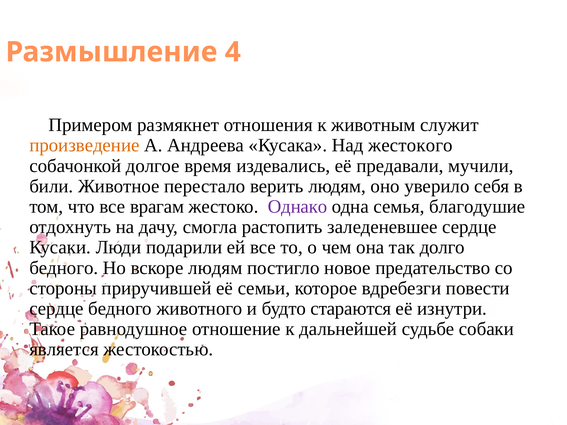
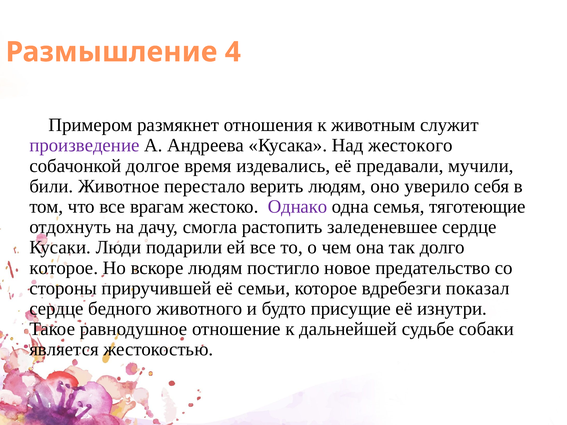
произведение colour: orange -> purple
благодушие: благодушие -> тяготеющие
бедного at (64, 268): бедного -> которое
повести: повести -> показал
стараются: стараются -> присущие
